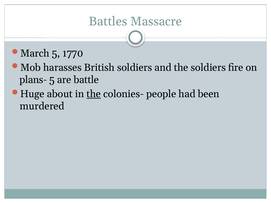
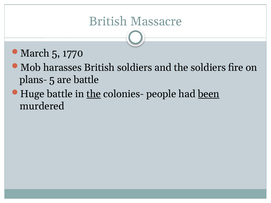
Battles at (108, 21): Battles -> British
Huge about: about -> battle
been underline: none -> present
